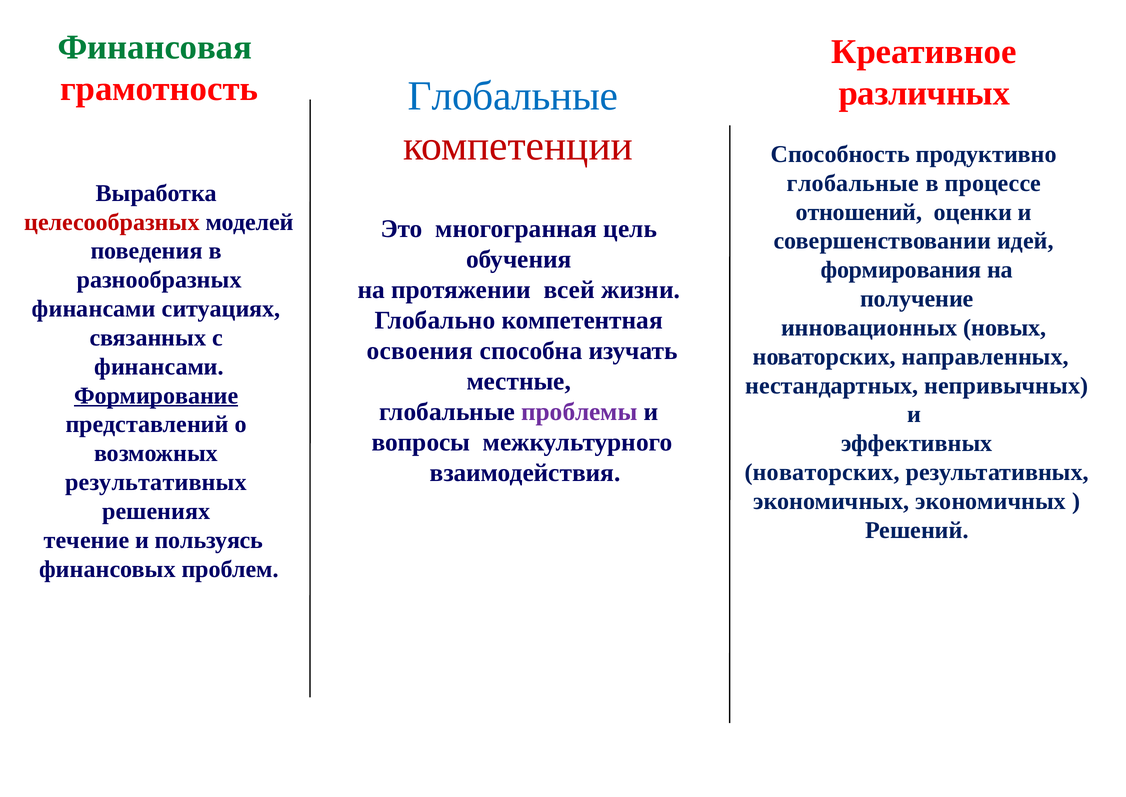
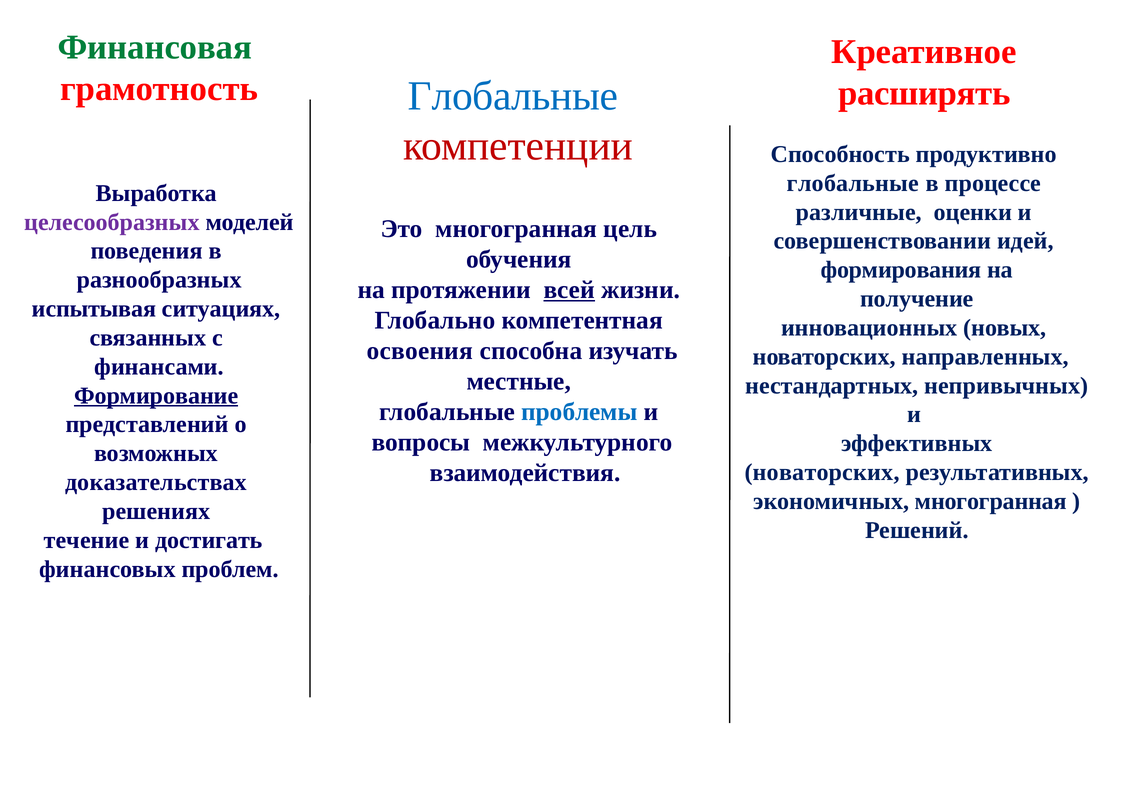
различных: различных -> расширять
отношений: отношений -> различные
целесообразных colour: red -> purple
всей underline: none -> present
финансами at (94, 309): финансами -> испытывая
проблемы colour: purple -> blue
результативных at (156, 482): результативных -> доказательствах
экономичных экономичных: экономичных -> многогранная
пользуясь: пользуясь -> достигать
